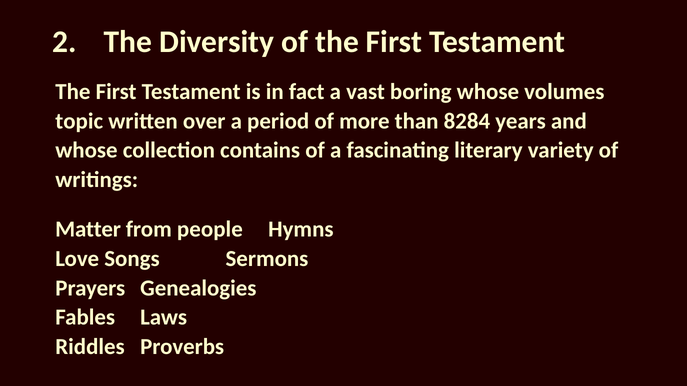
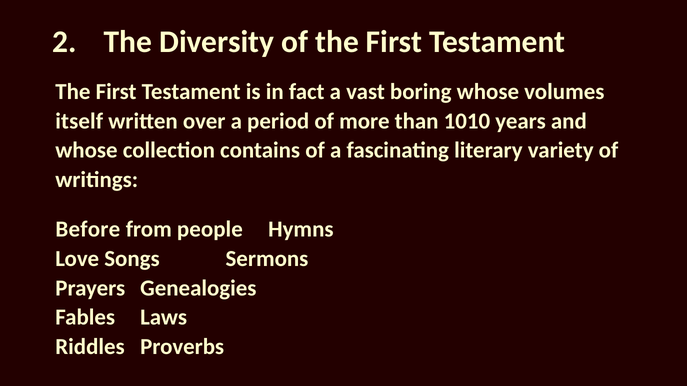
topic: topic -> itself
8284: 8284 -> 1010
Matter: Matter -> Before
